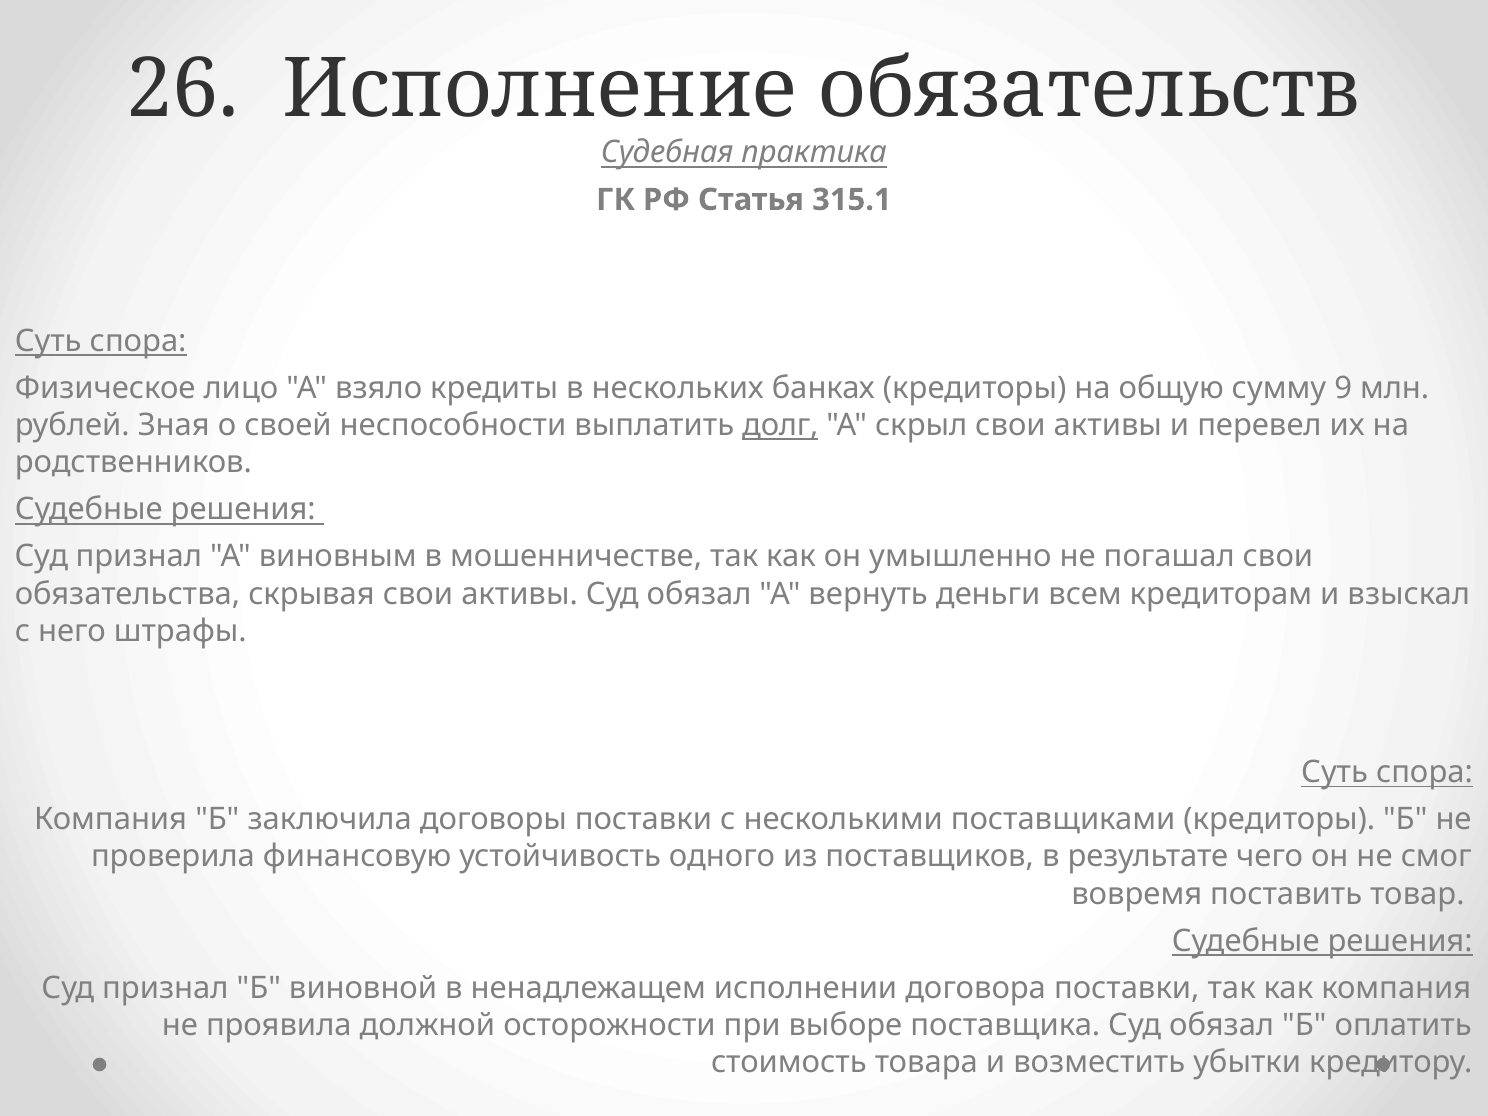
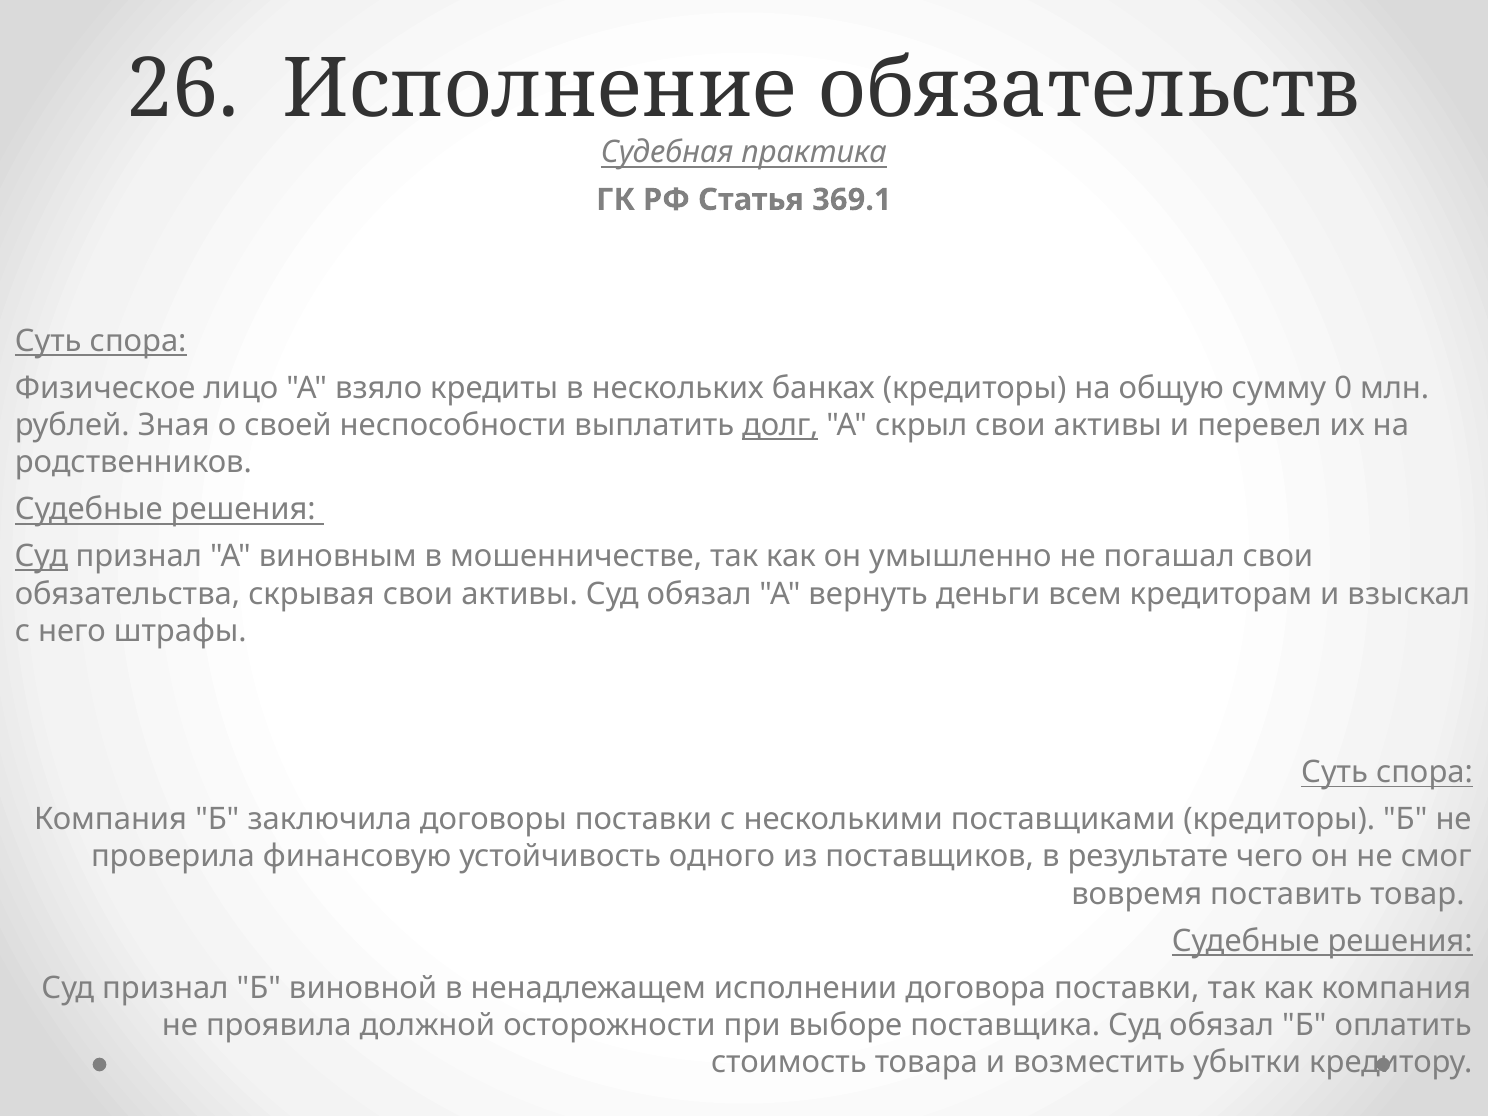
315.1: 315.1 -> 369.1
9: 9 -> 0
Суд at (41, 557) underline: none -> present
